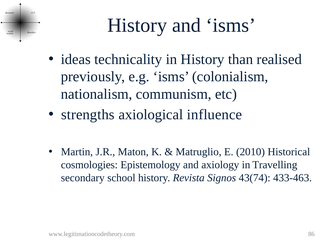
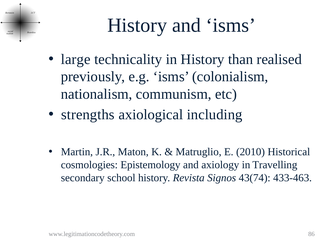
ideas: ideas -> large
influence: influence -> including
